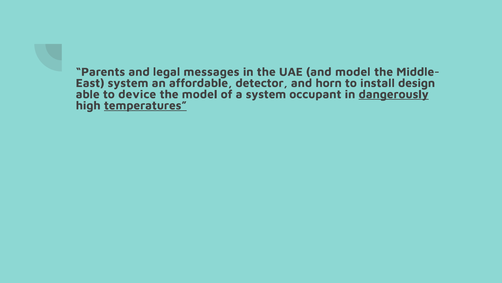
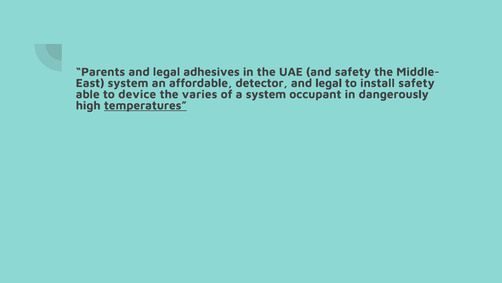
messages: messages -> adhesives
and model: model -> safety
horn at (329, 83): horn -> legal
install design: design -> safety
the model: model -> varies
dangerously underline: present -> none
